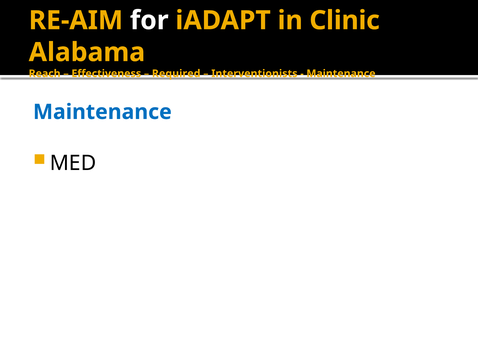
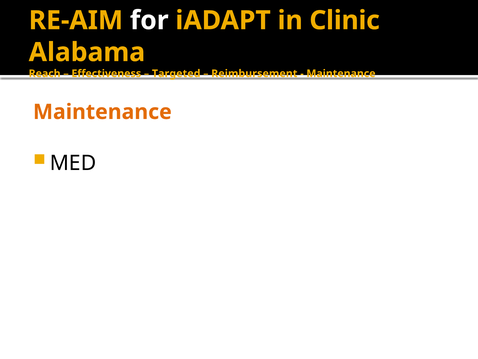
Required: Required -> Targeted
Interventionists: Interventionists -> Reimbursement
Maintenance at (102, 112) colour: blue -> orange
